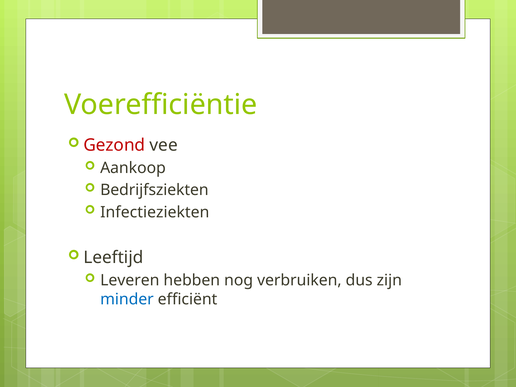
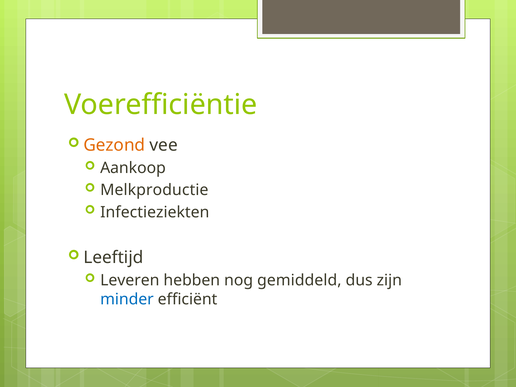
Gezond colour: red -> orange
Bedrijfsziekten: Bedrijfsziekten -> Melkproductie
verbruiken: verbruiken -> gemiddeld
